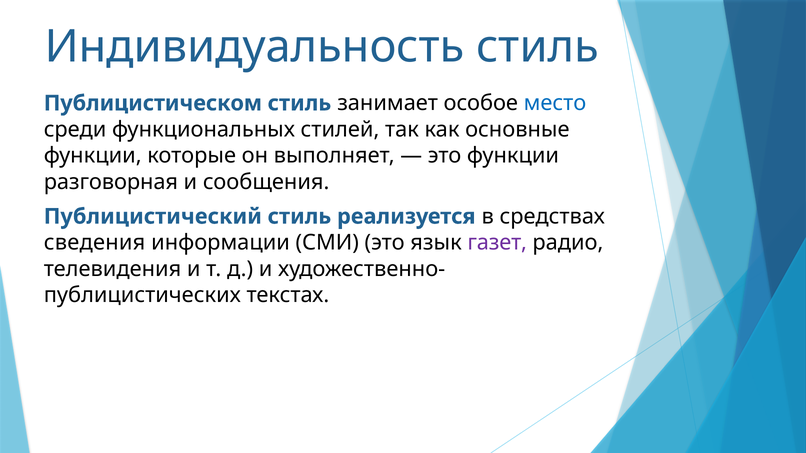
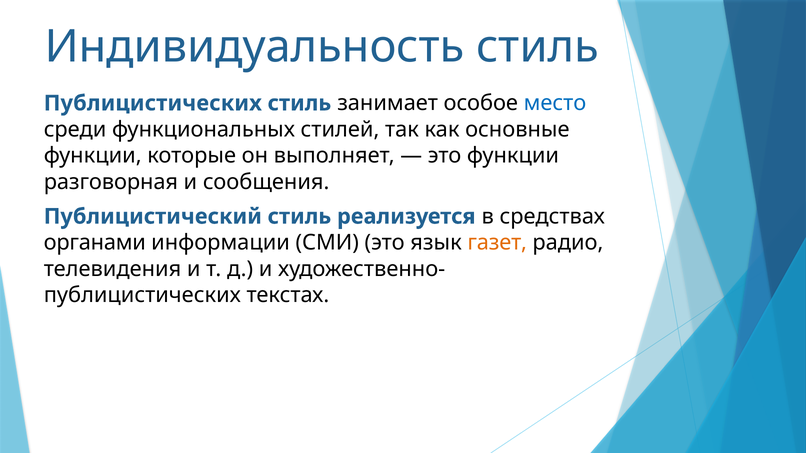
Публицистическом at (153, 103): Публицистическом -> Публицистических
сведения: сведения -> органами
газет colour: purple -> orange
